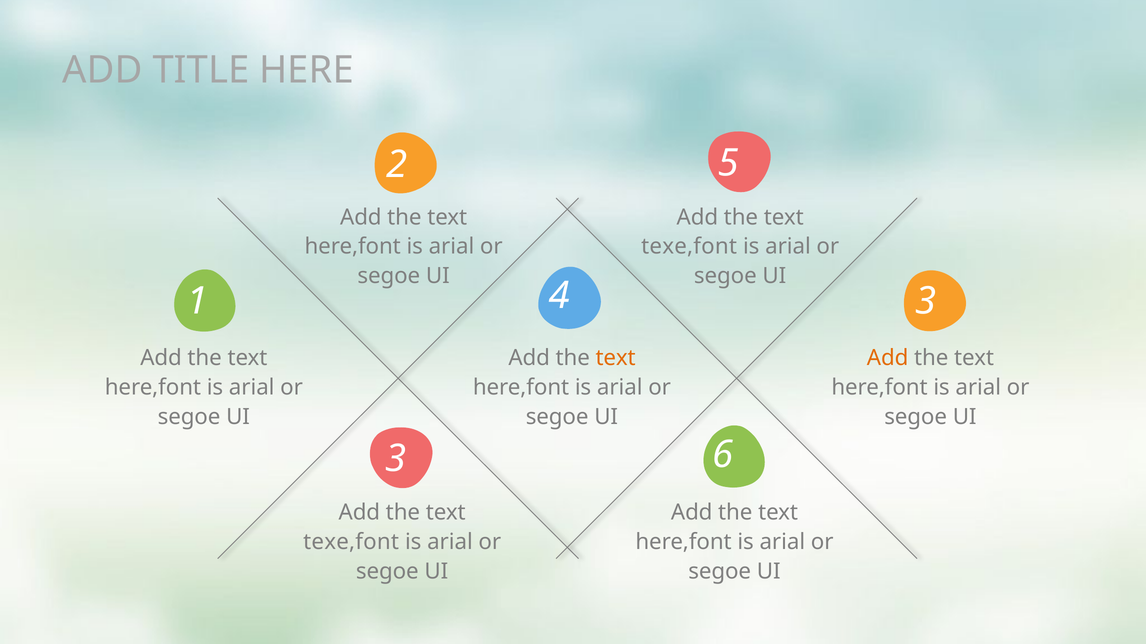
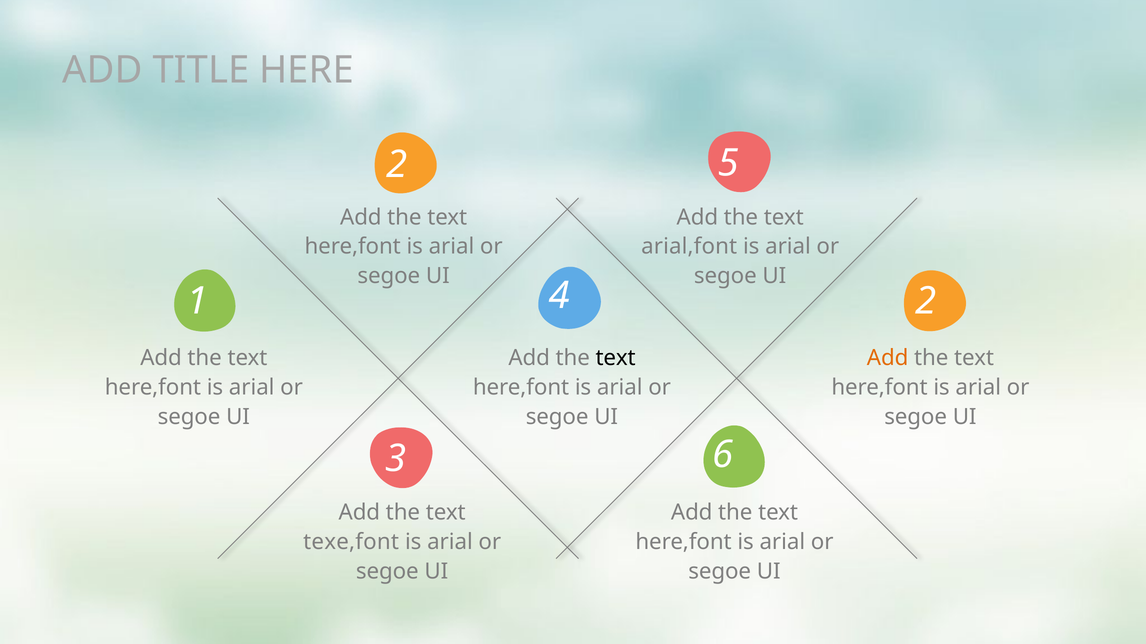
texe,font at (689, 247): texe,font -> arial,font
4 3: 3 -> 2
text at (616, 358) colour: orange -> black
